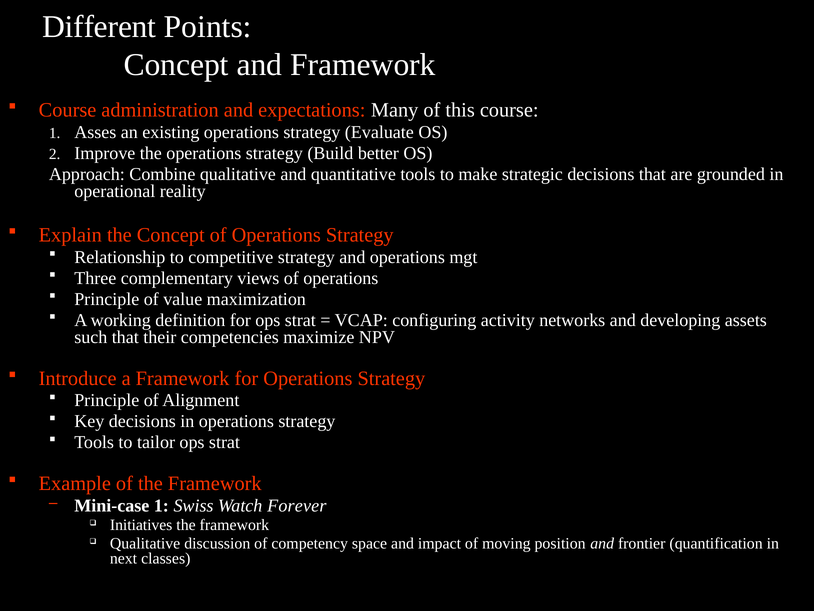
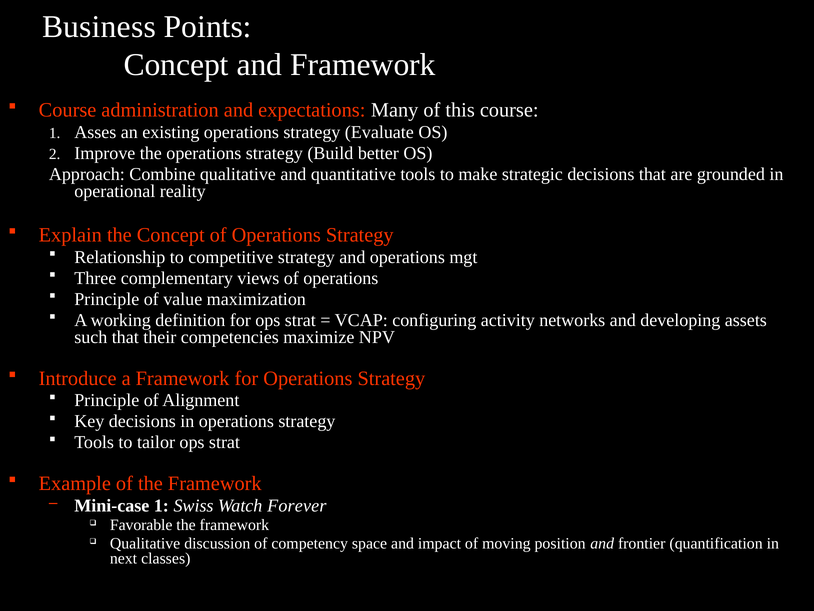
Different: Different -> Business
Initiatives: Initiatives -> Favorable
